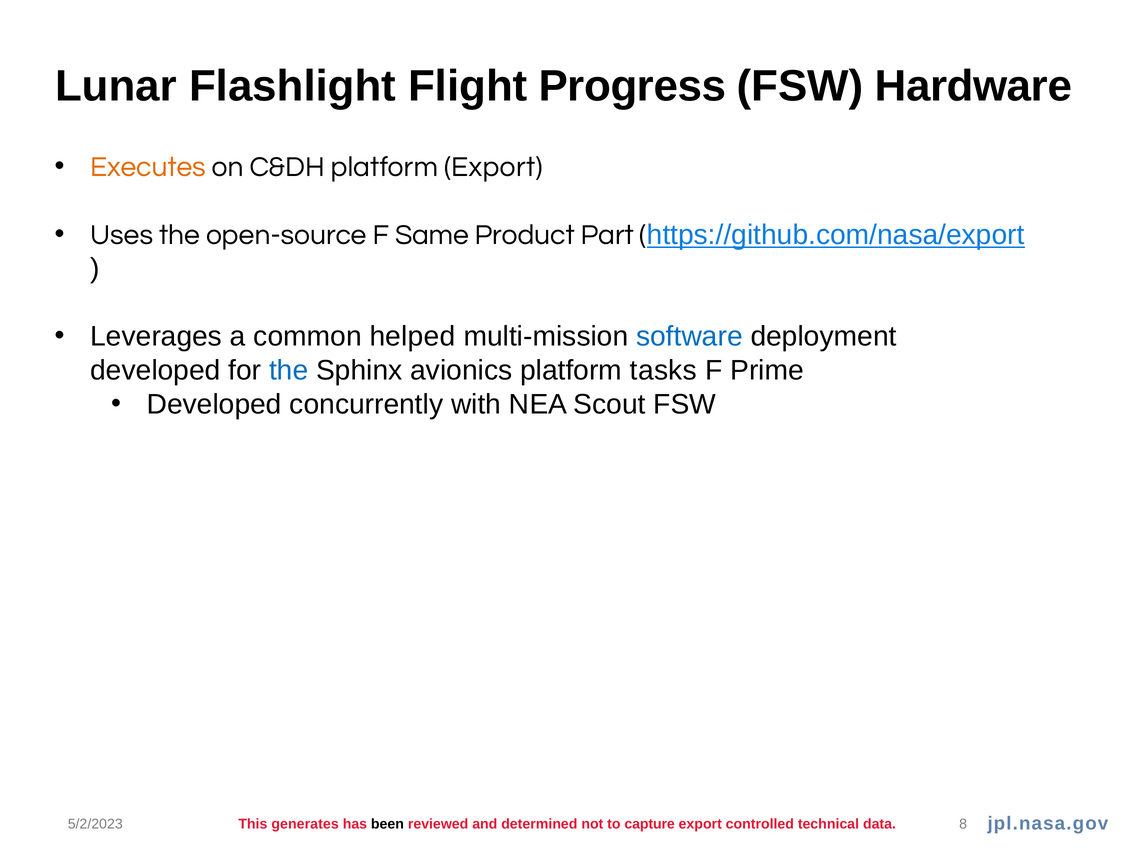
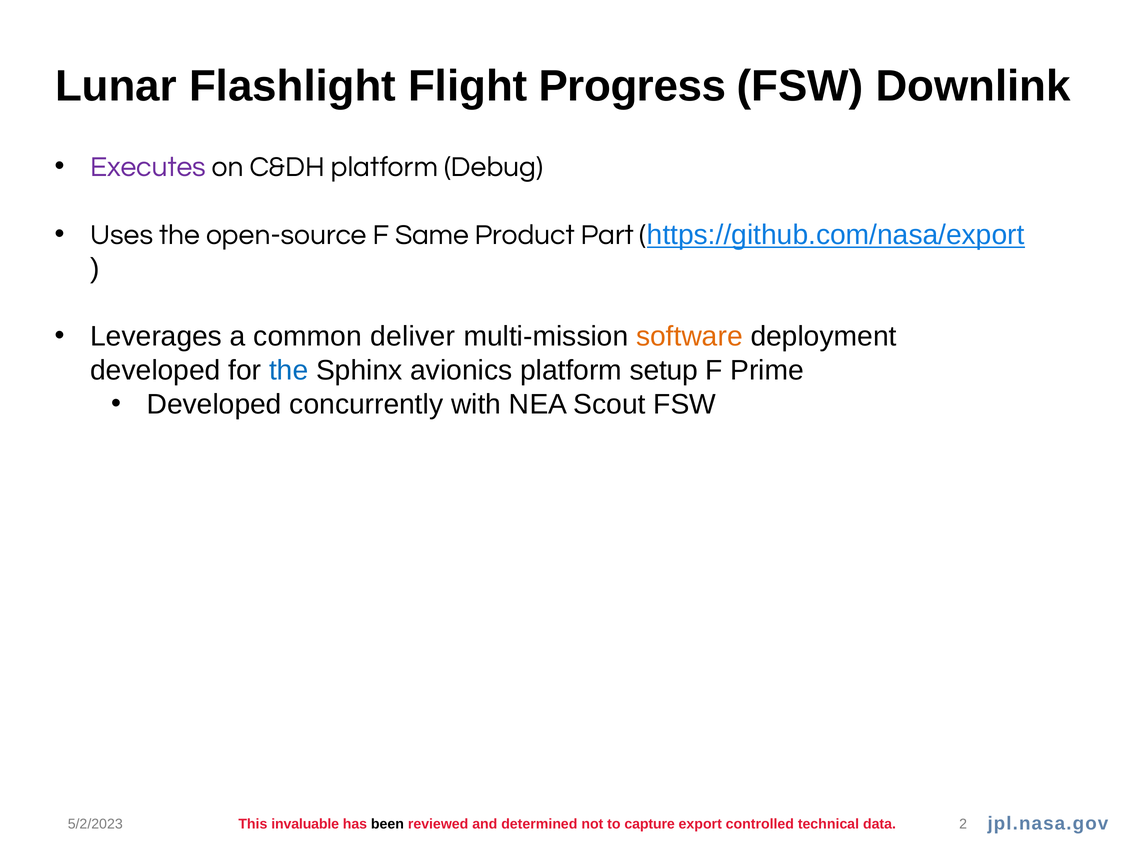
Hardware: Hardware -> Downlink
Executes colour: orange -> purple
platform Export: Export -> Debug
helped: helped -> deliver
software colour: blue -> orange
tasks: tasks -> setup
generates: generates -> invaluable
8: 8 -> 2
